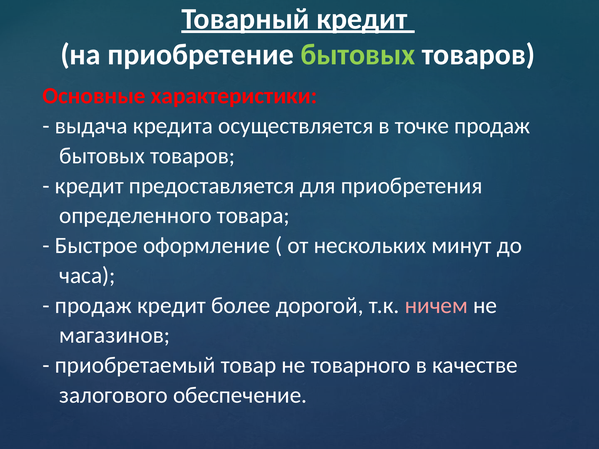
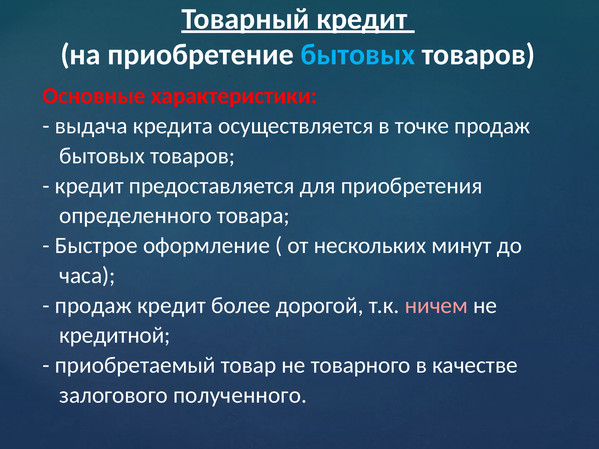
бытовых at (358, 55) colour: light green -> light blue
магазинов: магазинов -> кредитной
обеспечение: обеспечение -> полученного
